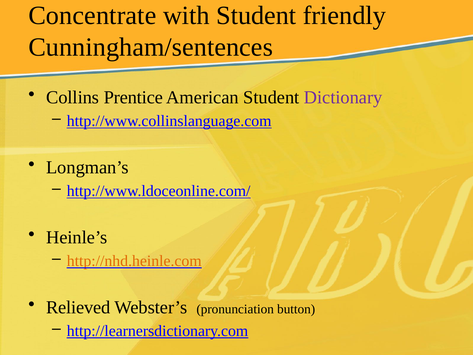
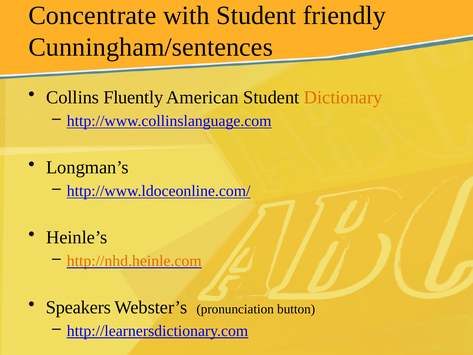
Prentice: Prentice -> Fluently
Dictionary colour: purple -> orange
Relieved: Relieved -> Speakers
